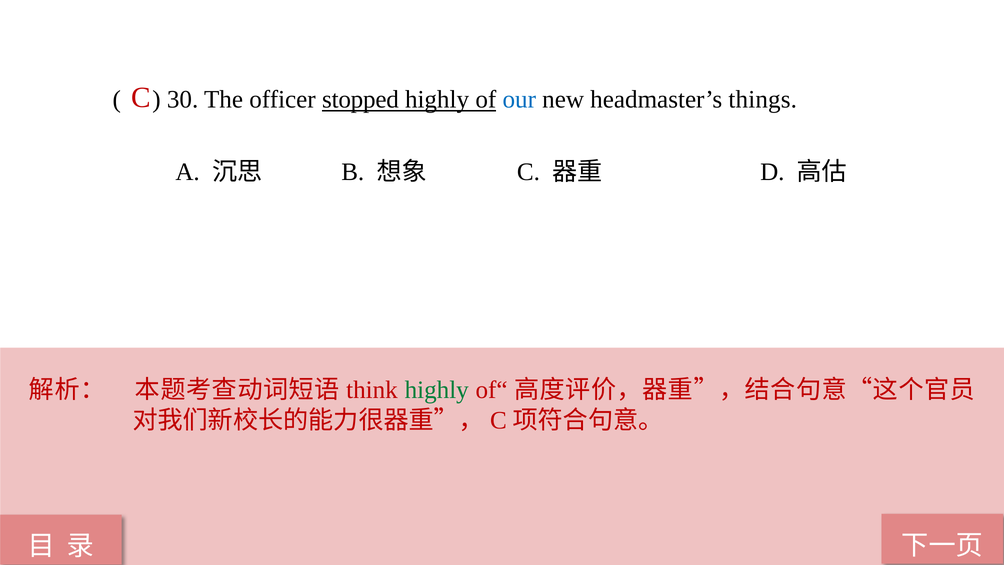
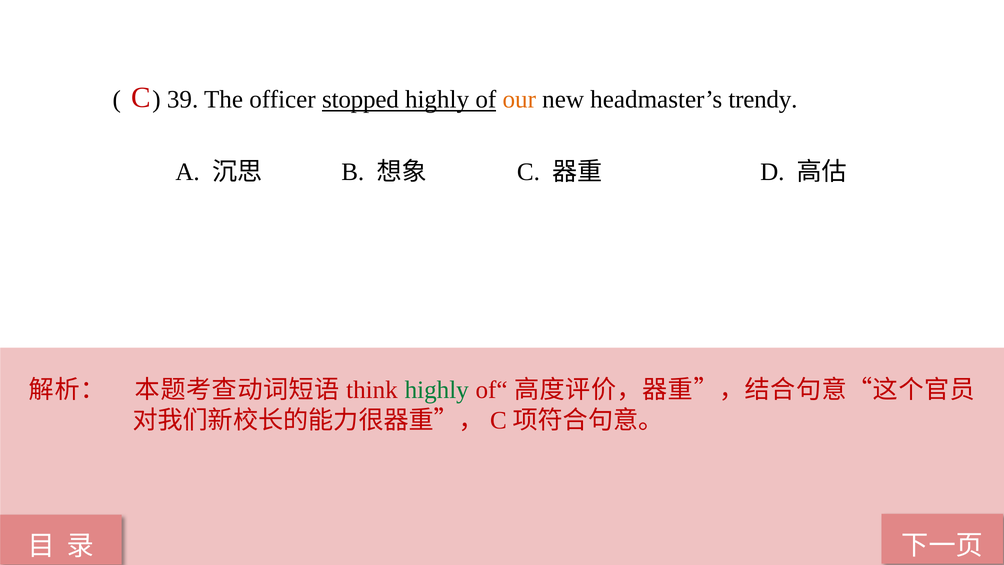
30: 30 -> 39
our colour: blue -> orange
things: things -> trendy
